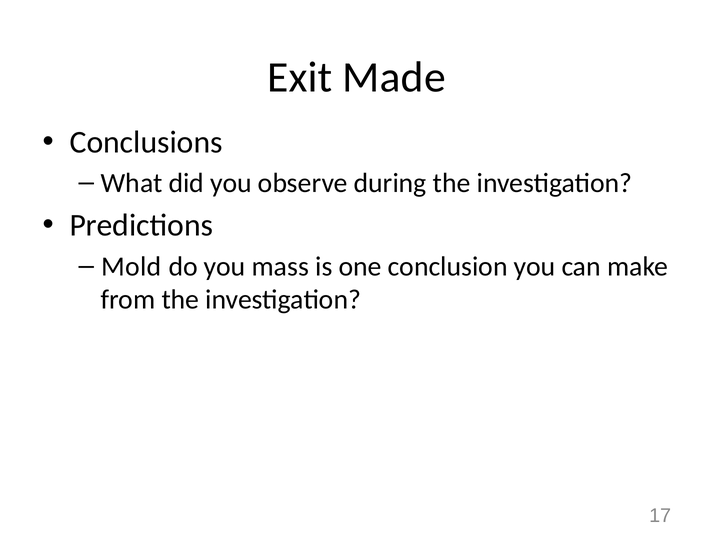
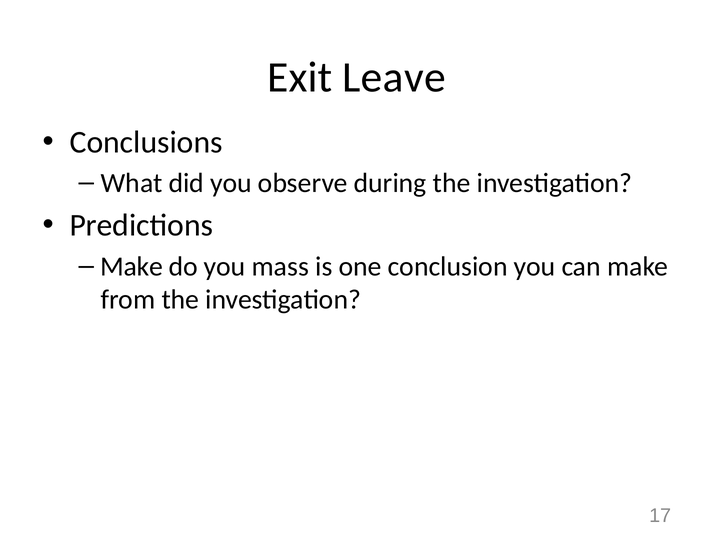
Made: Made -> Leave
Mold at (131, 267): Mold -> Make
